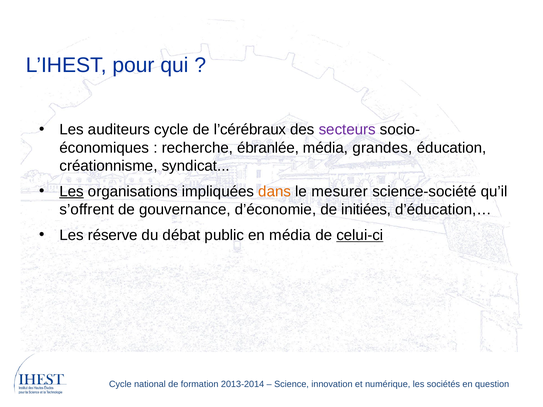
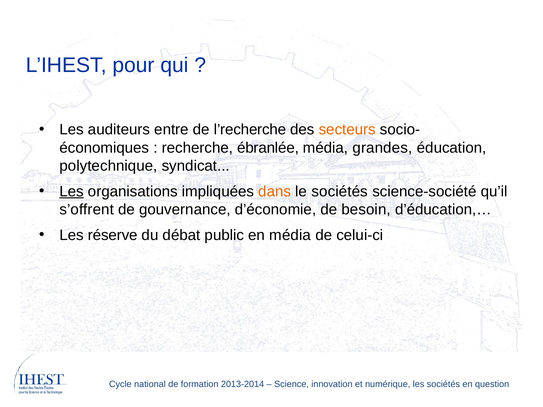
auditeurs cycle: cycle -> entre
l’cérébraux: l’cérébraux -> l’recherche
secteurs colour: purple -> orange
créationnisme: créationnisme -> polytechnique
le mesurer: mesurer -> sociétés
initiées: initiées -> besoin
celui-ci underline: present -> none
